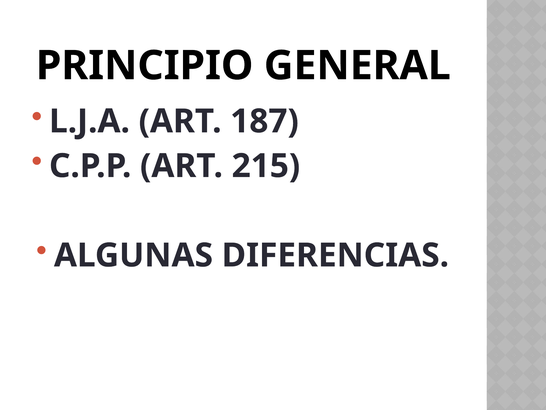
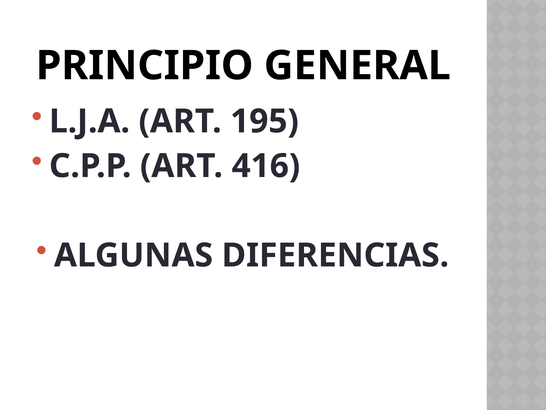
187: 187 -> 195
215: 215 -> 416
